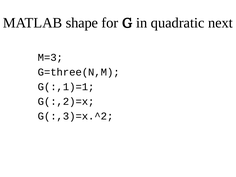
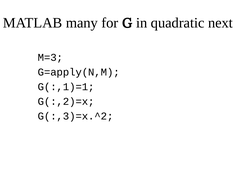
shape: shape -> many
G=three(N,M: G=three(N,M -> G=apply(N,M
